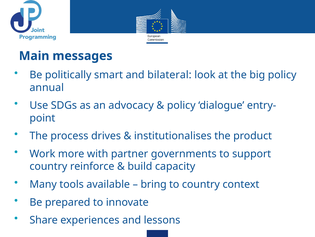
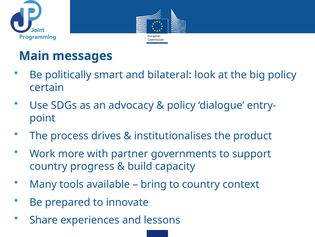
annual: annual -> certain
reinforce: reinforce -> progress
